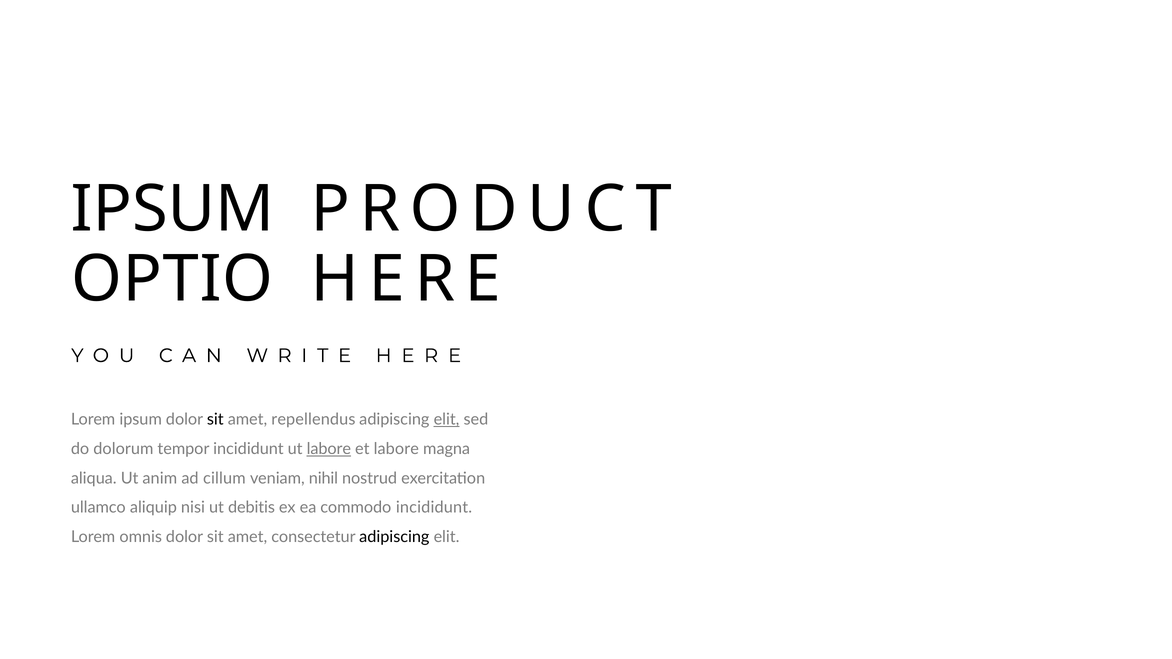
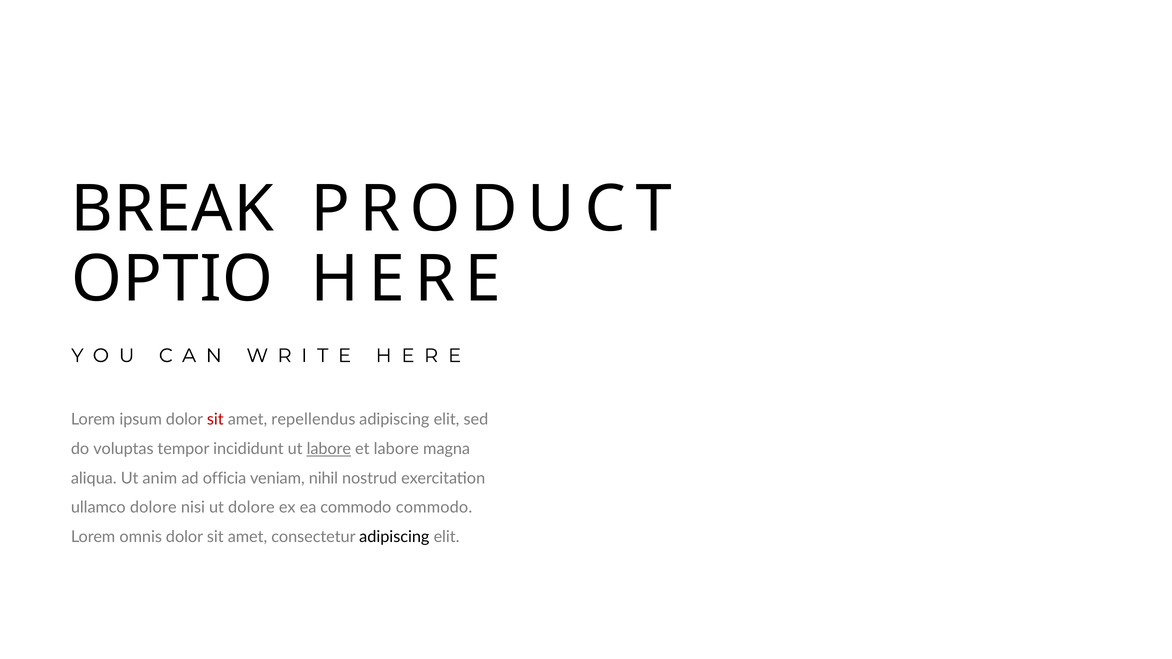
IPSUM at (173, 209): IPSUM -> BREAK
sit at (215, 420) colour: black -> red
elit at (447, 420) underline: present -> none
dolorum: dolorum -> voluptas
cillum: cillum -> officia
ullamco aliquip: aliquip -> dolore
ut debitis: debitis -> dolore
commodo incididunt: incididunt -> commodo
